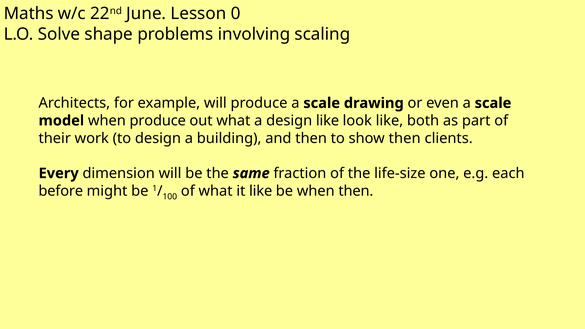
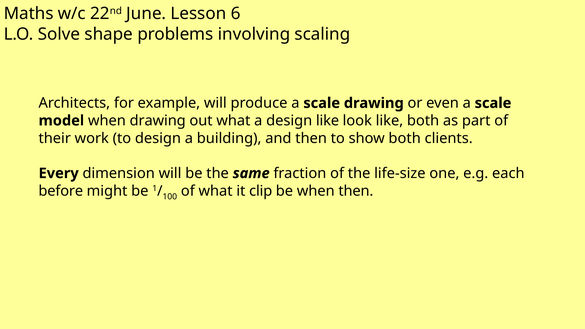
0: 0 -> 6
when produce: produce -> drawing
show then: then -> both
it like: like -> clip
